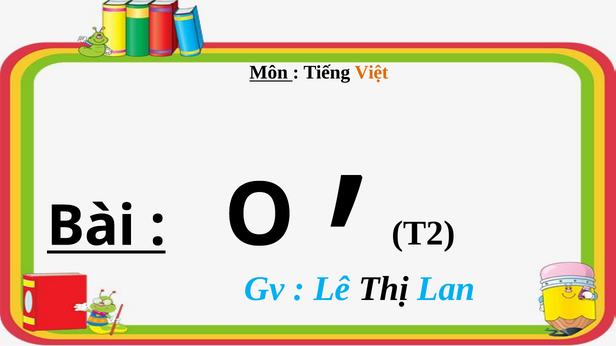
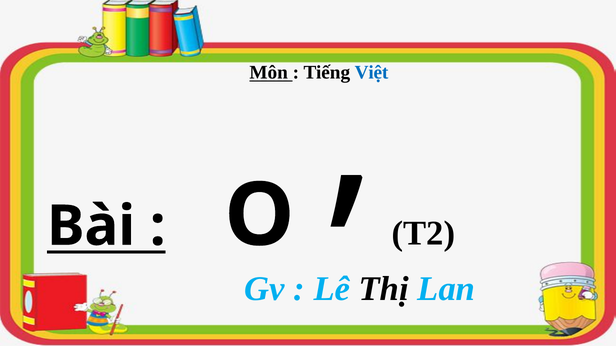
Việt colour: orange -> blue
